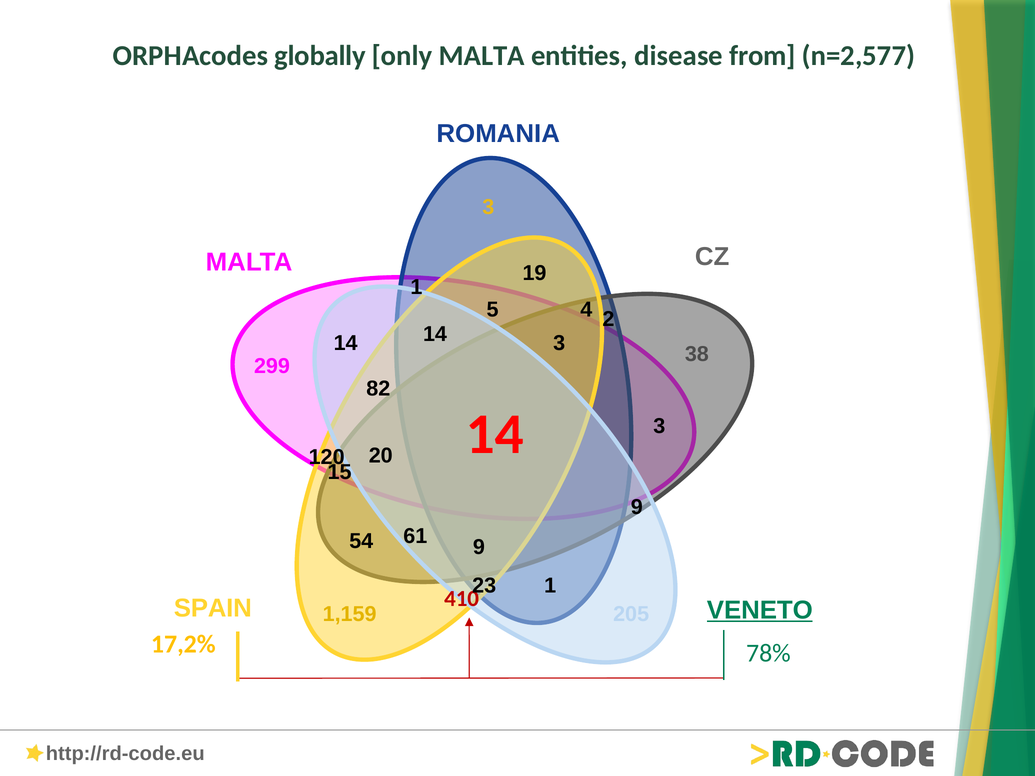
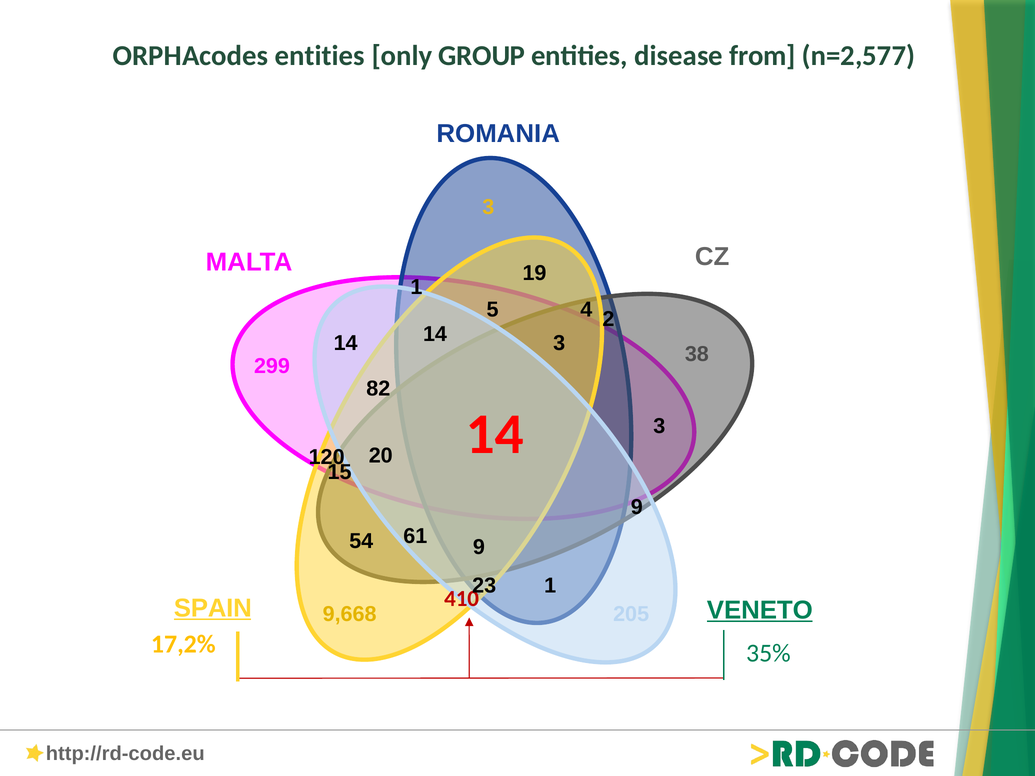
ORPHAcodes globally: globally -> entities
only MALTA: MALTA -> GROUP
SPAIN underline: none -> present
1,159: 1,159 -> 9,668
78%: 78% -> 35%
